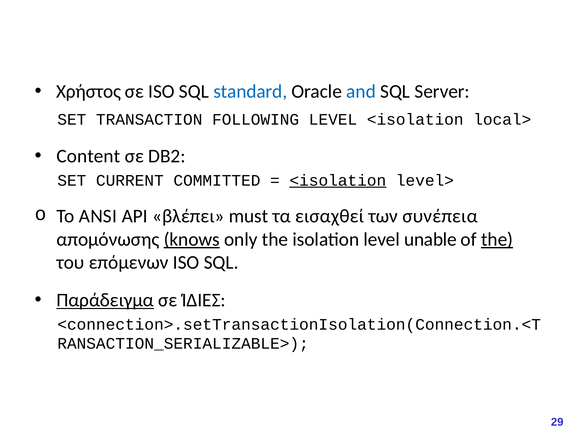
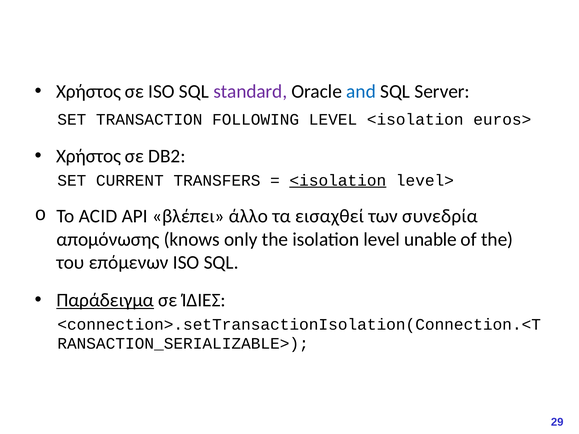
standard colour: blue -> purple
local>: local> -> euros>
Content at (88, 156): Content -> Χρήστος
COMMITTED: COMMITTED -> TRANSFERS
ANSI: ANSI -> ACID
must: must -> άλλο
συνέπεια: συνέπεια -> συνεδρία
knows underline: present -> none
the at (497, 240) underline: present -> none
